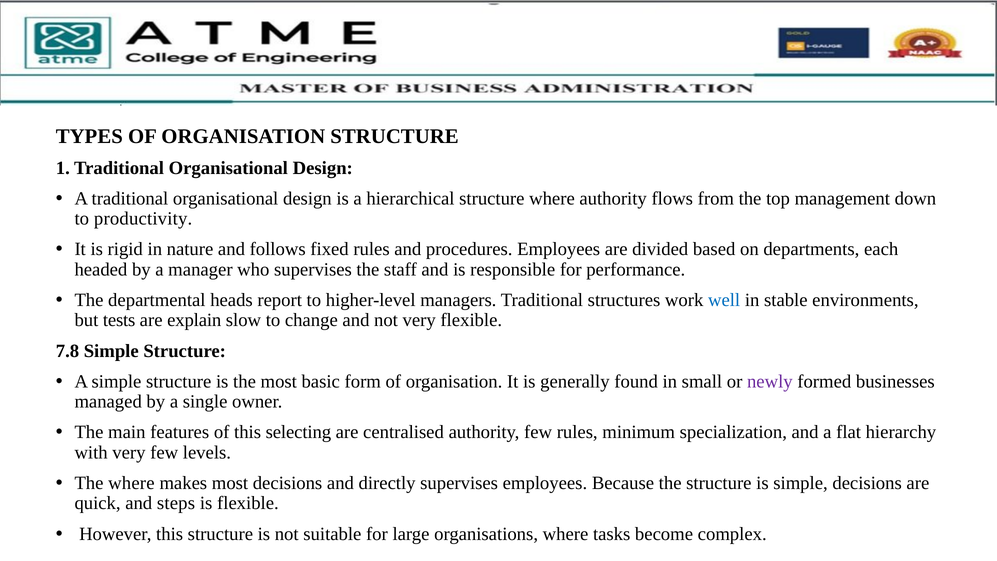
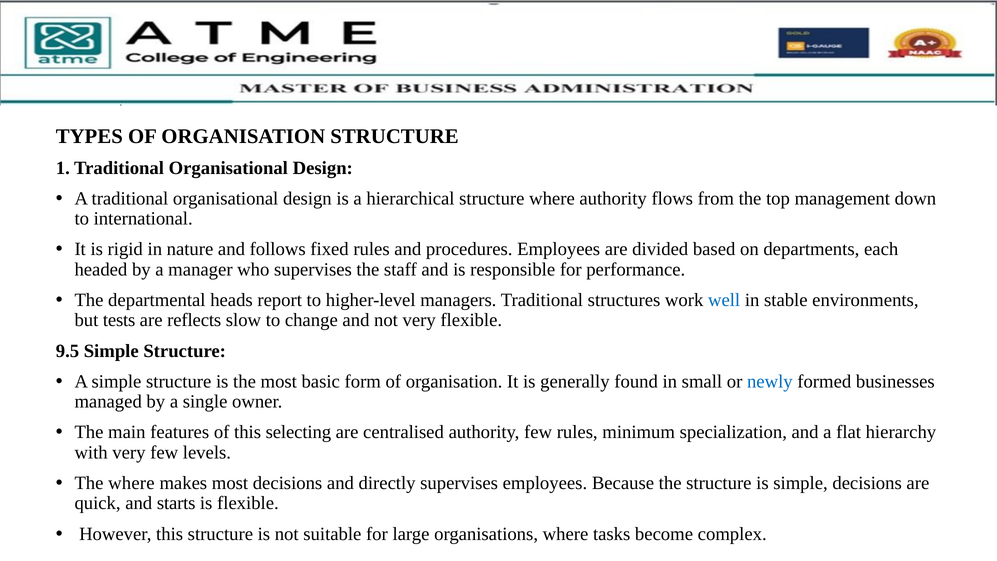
productivity: productivity -> international
explain: explain -> reflects
7.8: 7.8 -> 9.5
newly colour: purple -> blue
steps: steps -> starts
